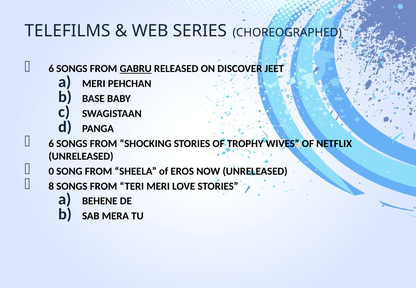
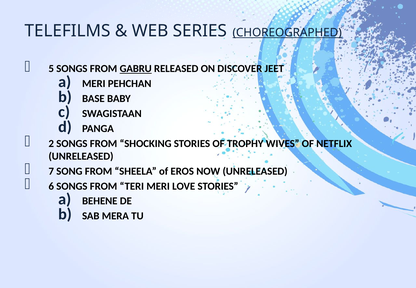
CHOREOGRAPHED underline: none -> present
6 at (51, 69): 6 -> 5
6 at (51, 143): 6 -> 2
0: 0 -> 7
8: 8 -> 6
